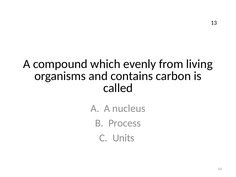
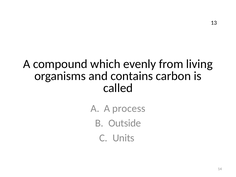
nucleus: nucleus -> process
Process: Process -> Outside
